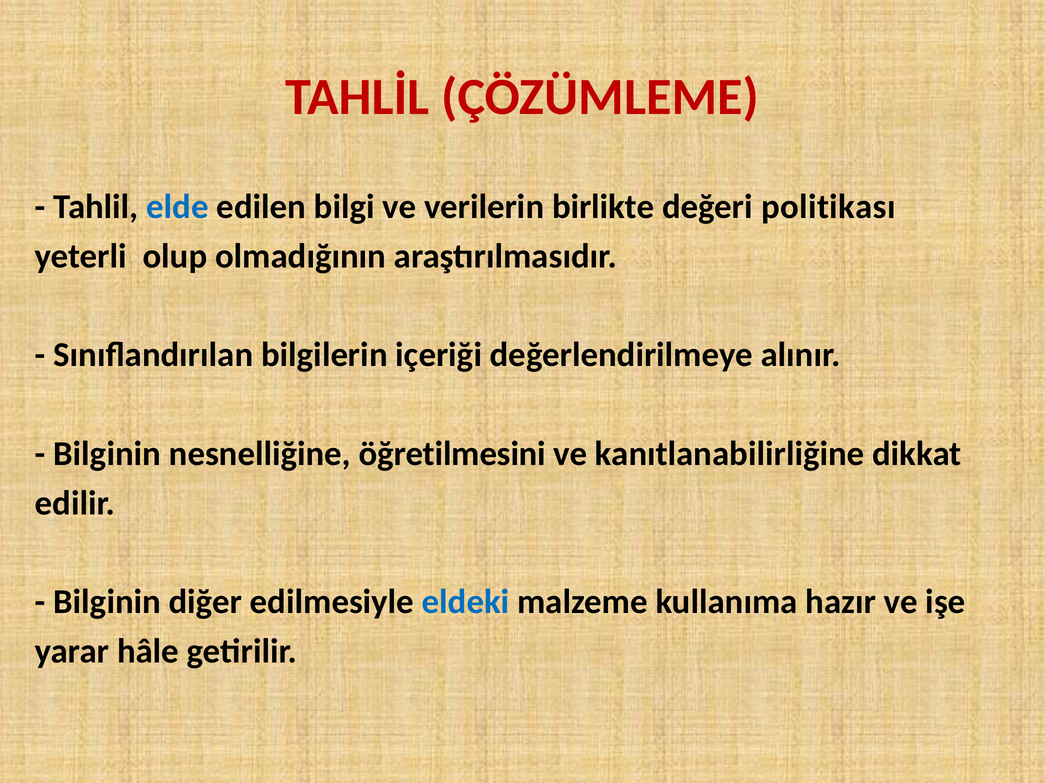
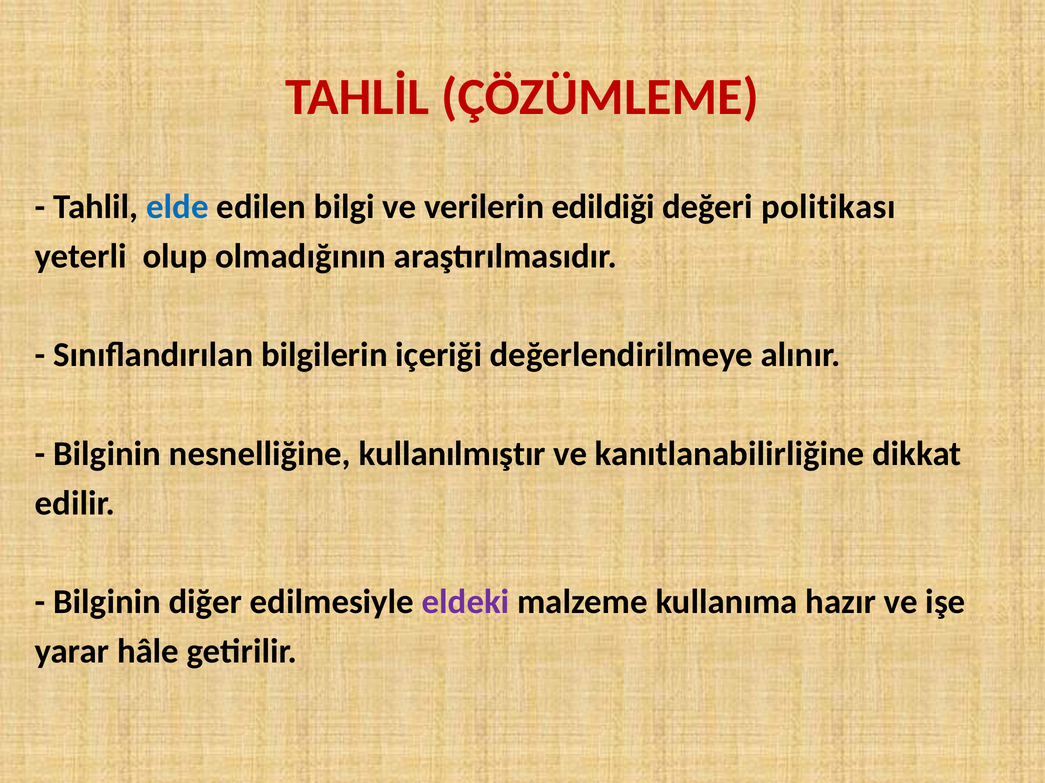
birlikte: birlikte -> edildiği
öğretilmesini: öğretilmesini -> kullanılmıştır
eldeki colour: blue -> purple
